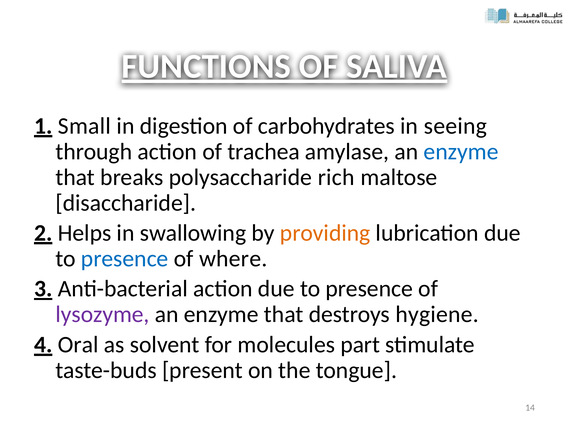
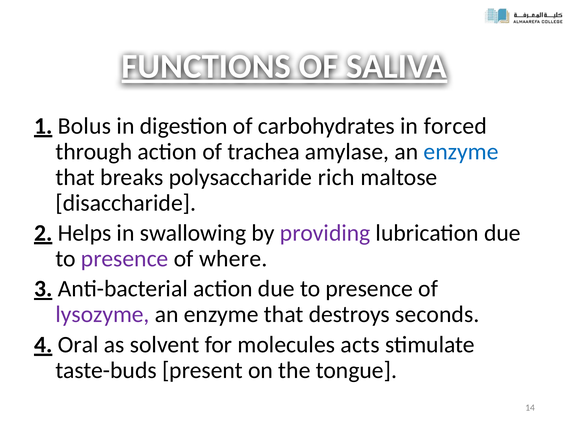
Small: Small -> Bolus
seeing: seeing -> forced
providing colour: orange -> purple
presence at (125, 258) colour: blue -> purple
hygiene: hygiene -> seconds
part: part -> acts
